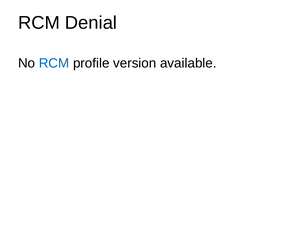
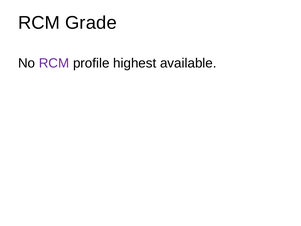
Denial: Denial -> Grade
RCM at (54, 63) colour: blue -> purple
version: version -> highest
